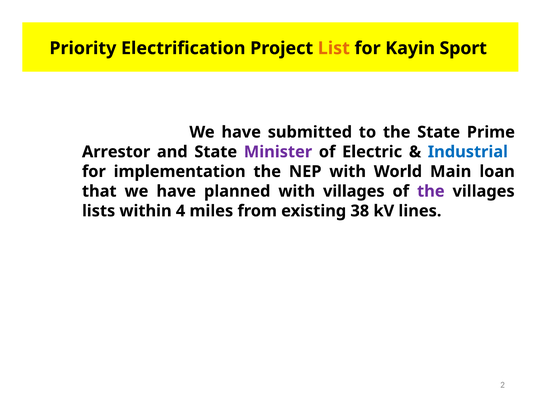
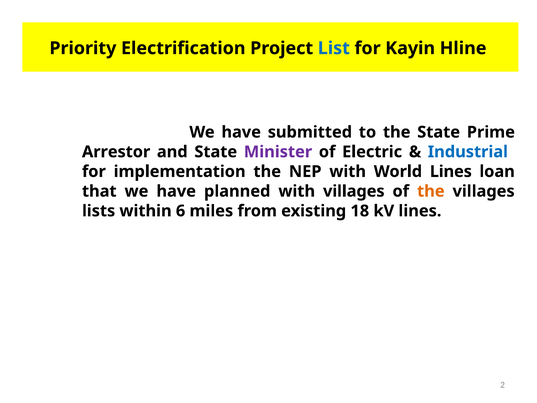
List colour: orange -> blue
Sport: Sport -> Hline
World Main: Main -> Lines
the at (431, 191) colour: purple -> orange
4: 4 -> 6
38: 38 -> 18
